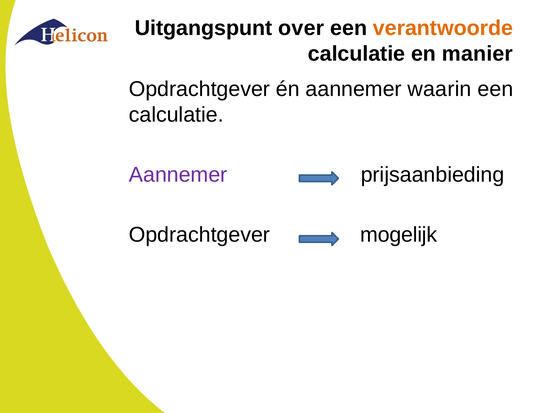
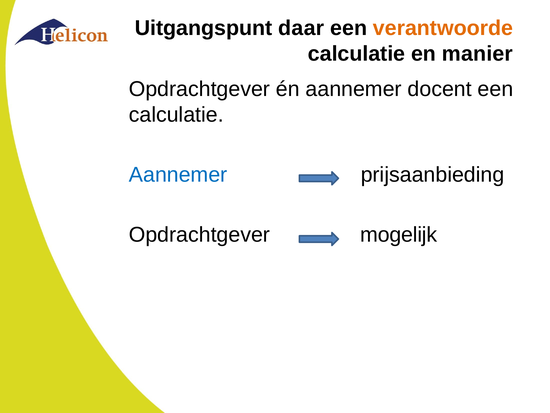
over: over -> daar
waarin: waarin -> docent
Aannemer at (178, 175) colour: purple -> blue
